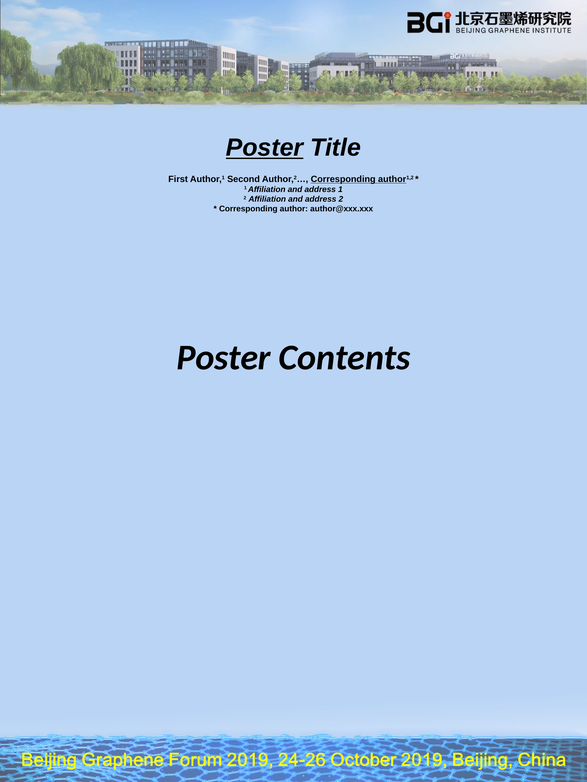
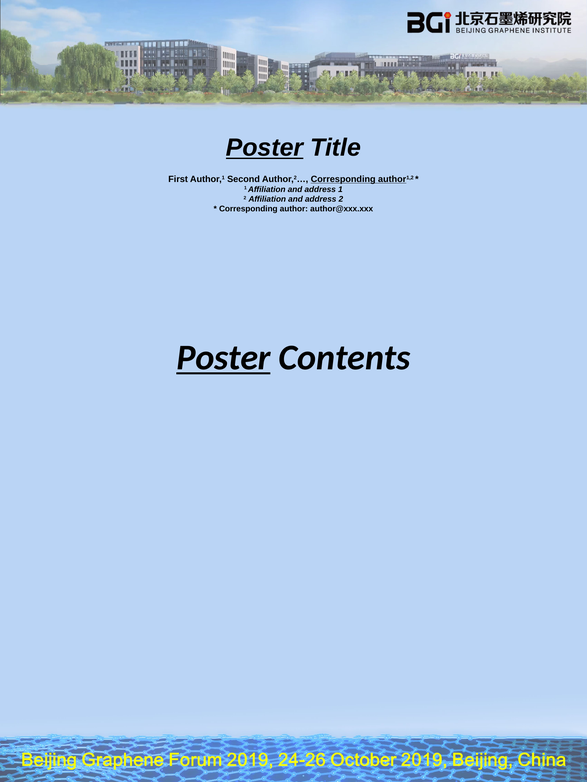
Poster at (224, 358) underline: none -> present
